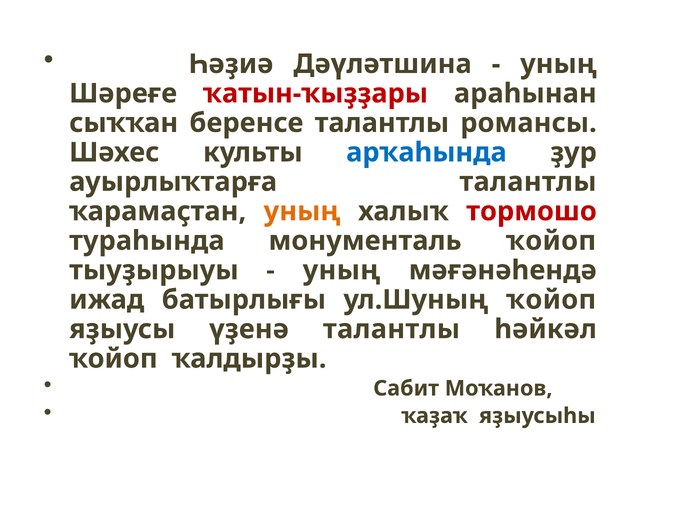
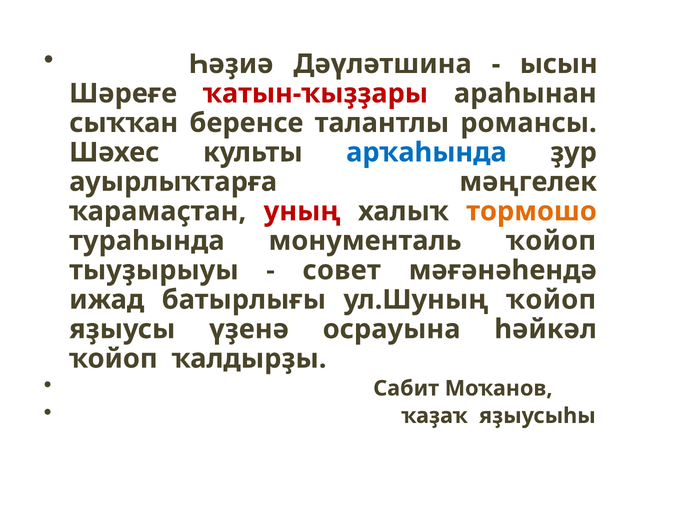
уның at (559, 64): уның -> ысын
ауырлыҡтарға талантлы: талантлы -> мәңгелек
уның at (302, 211) colour: orange -> red
тормошо colour: red -> orange
уның at (342, 270): уның -> совет
үҙенә талантлы: талантлы -> осрауына
